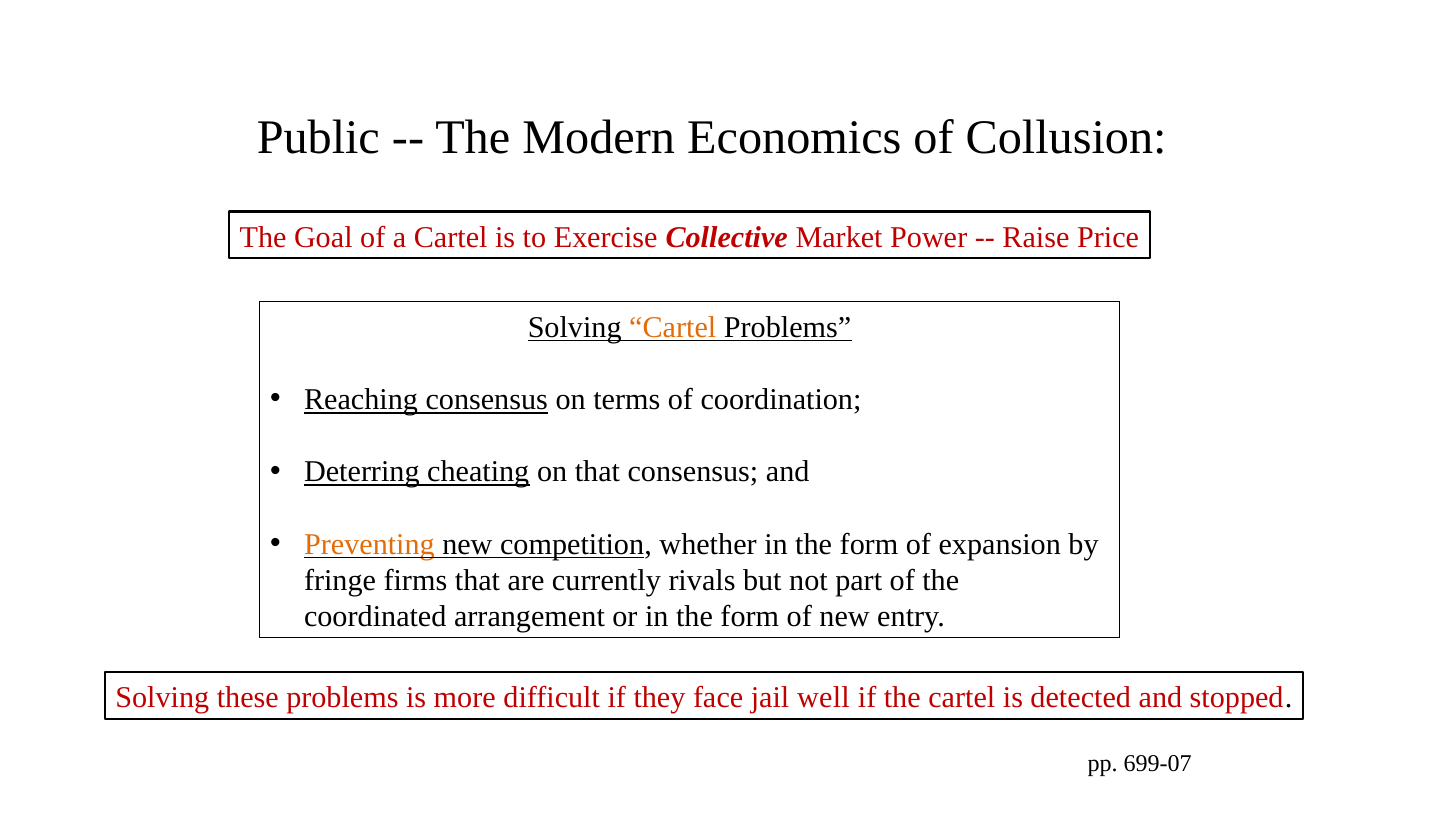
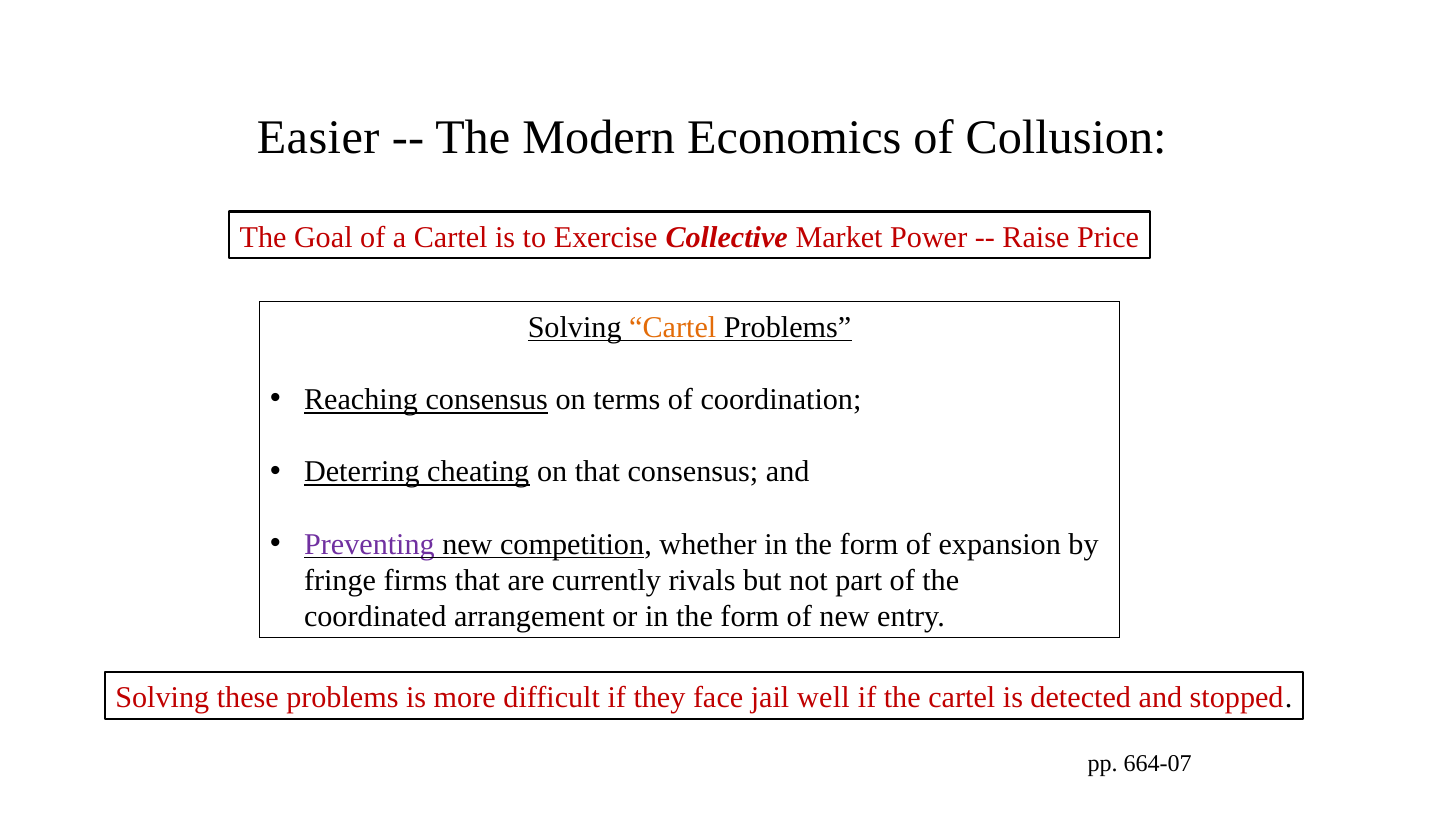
Public: Public -> Easier
Preventing colour: orange -> purple
699-07: 699-07 -> 664-07
